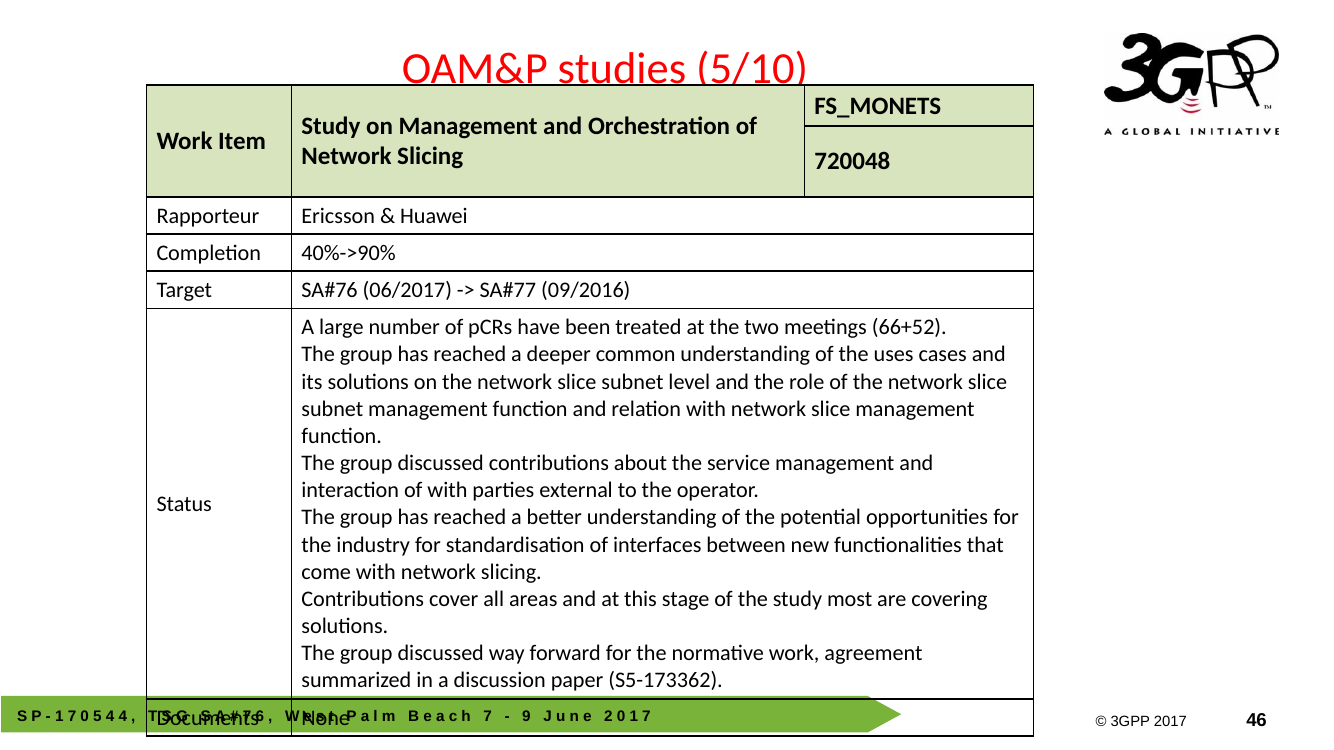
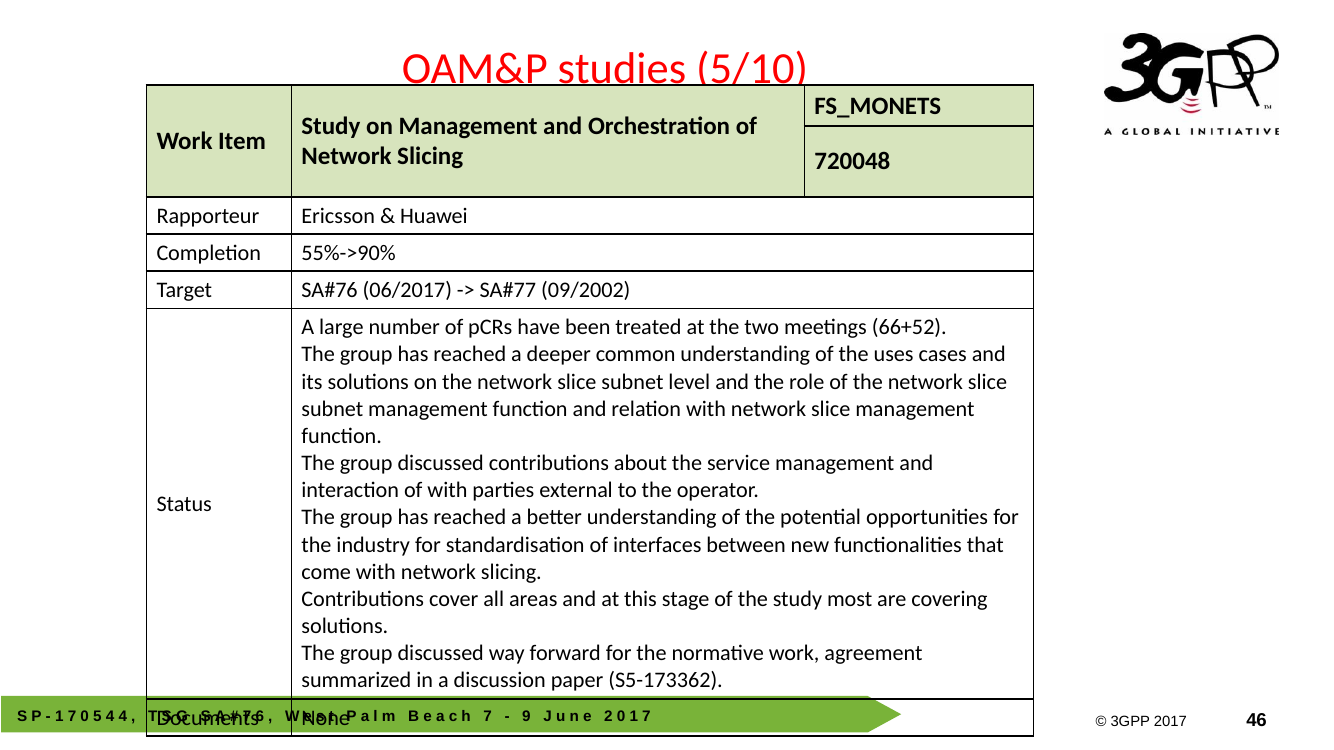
40%->90%: 40%->90% -> 55%->90%
09/2016: 09/2016 -> 09/2002
